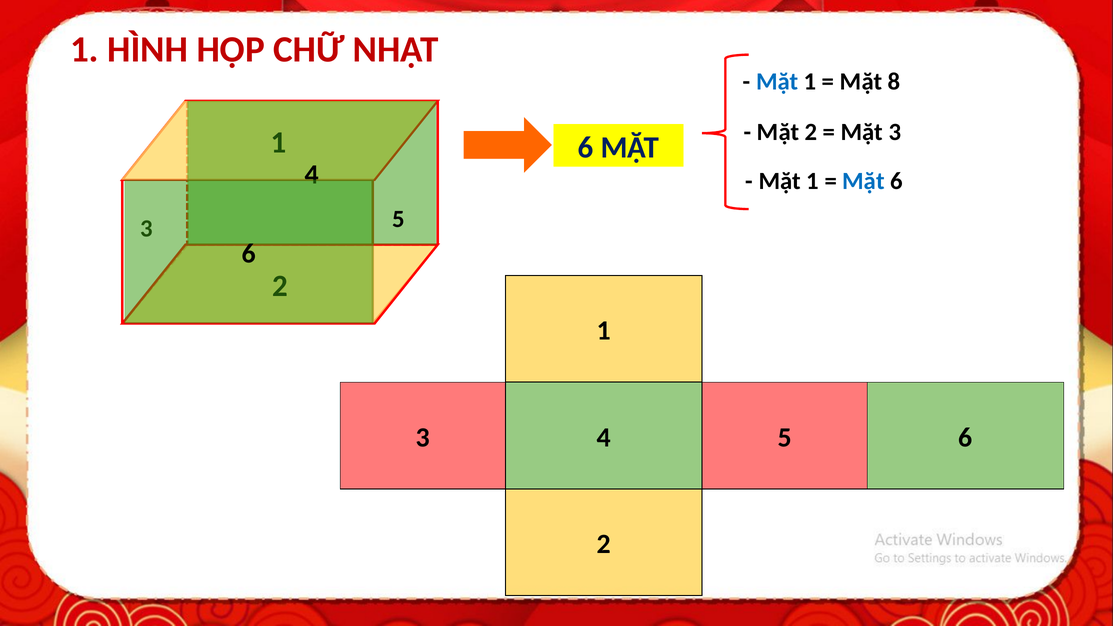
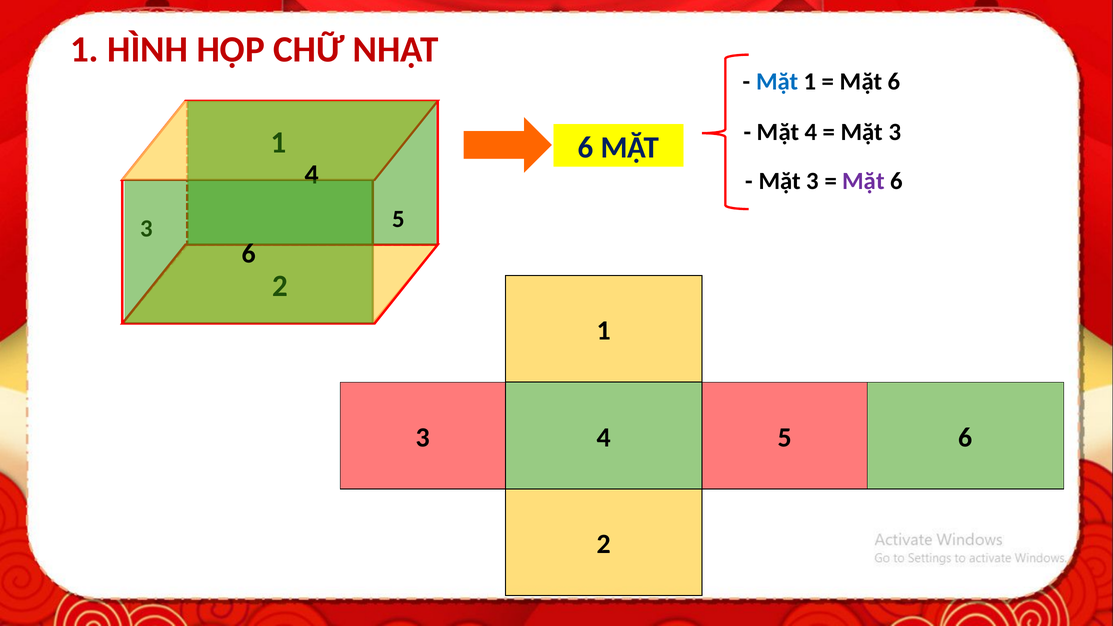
8 at (894, 82): 8 -> 6
2 at (811, 132): 2 -> 4
1 at (813, 181): 1 -> 3
Mặt at (864, 181) colour: blue -> purple
